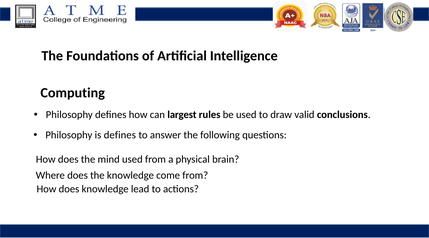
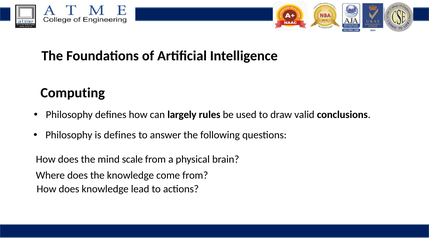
largest: largest -> largely
mind used: used -> scale
